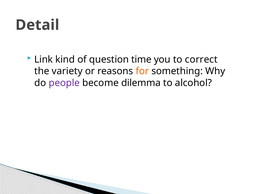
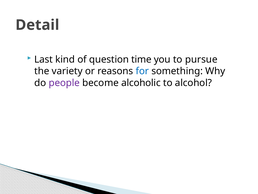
Link: Link -> Last
correct: correct -> pursue
for colour: orange -> blue
dilemma: dilemma -> alcoholic
